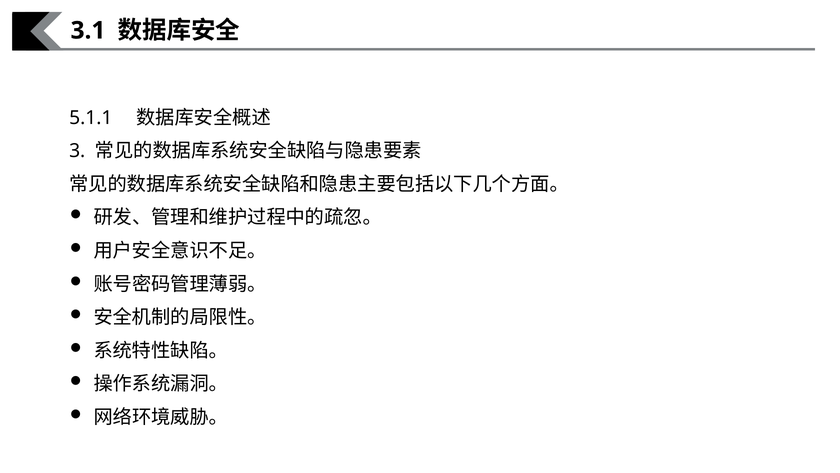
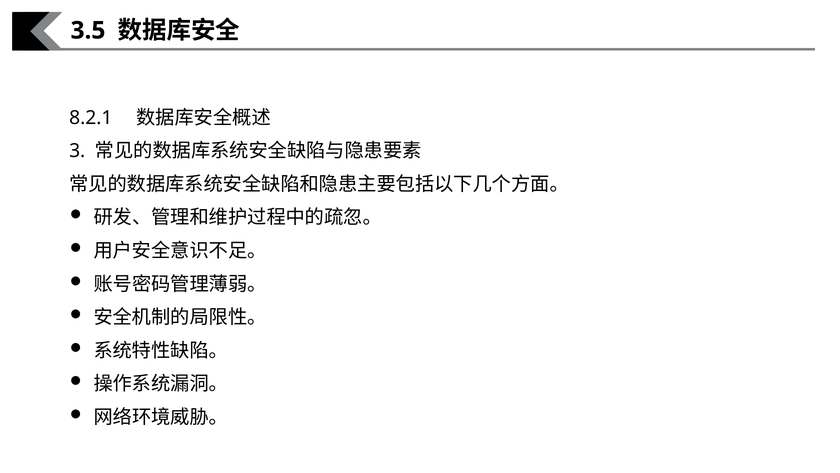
3.1: 3.1 -> 3.5
5.1.1: 5.1.1 -> 8.2.1
